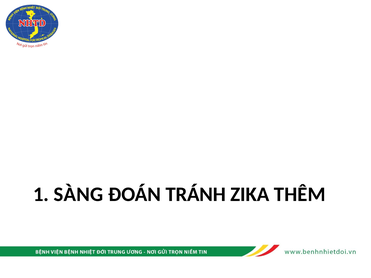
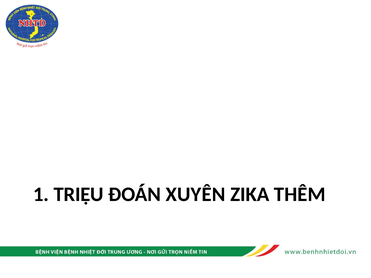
SÀNG: SÀNG -> TRIỆU
TRÁNH: TRÁNH -> XUYÊN
